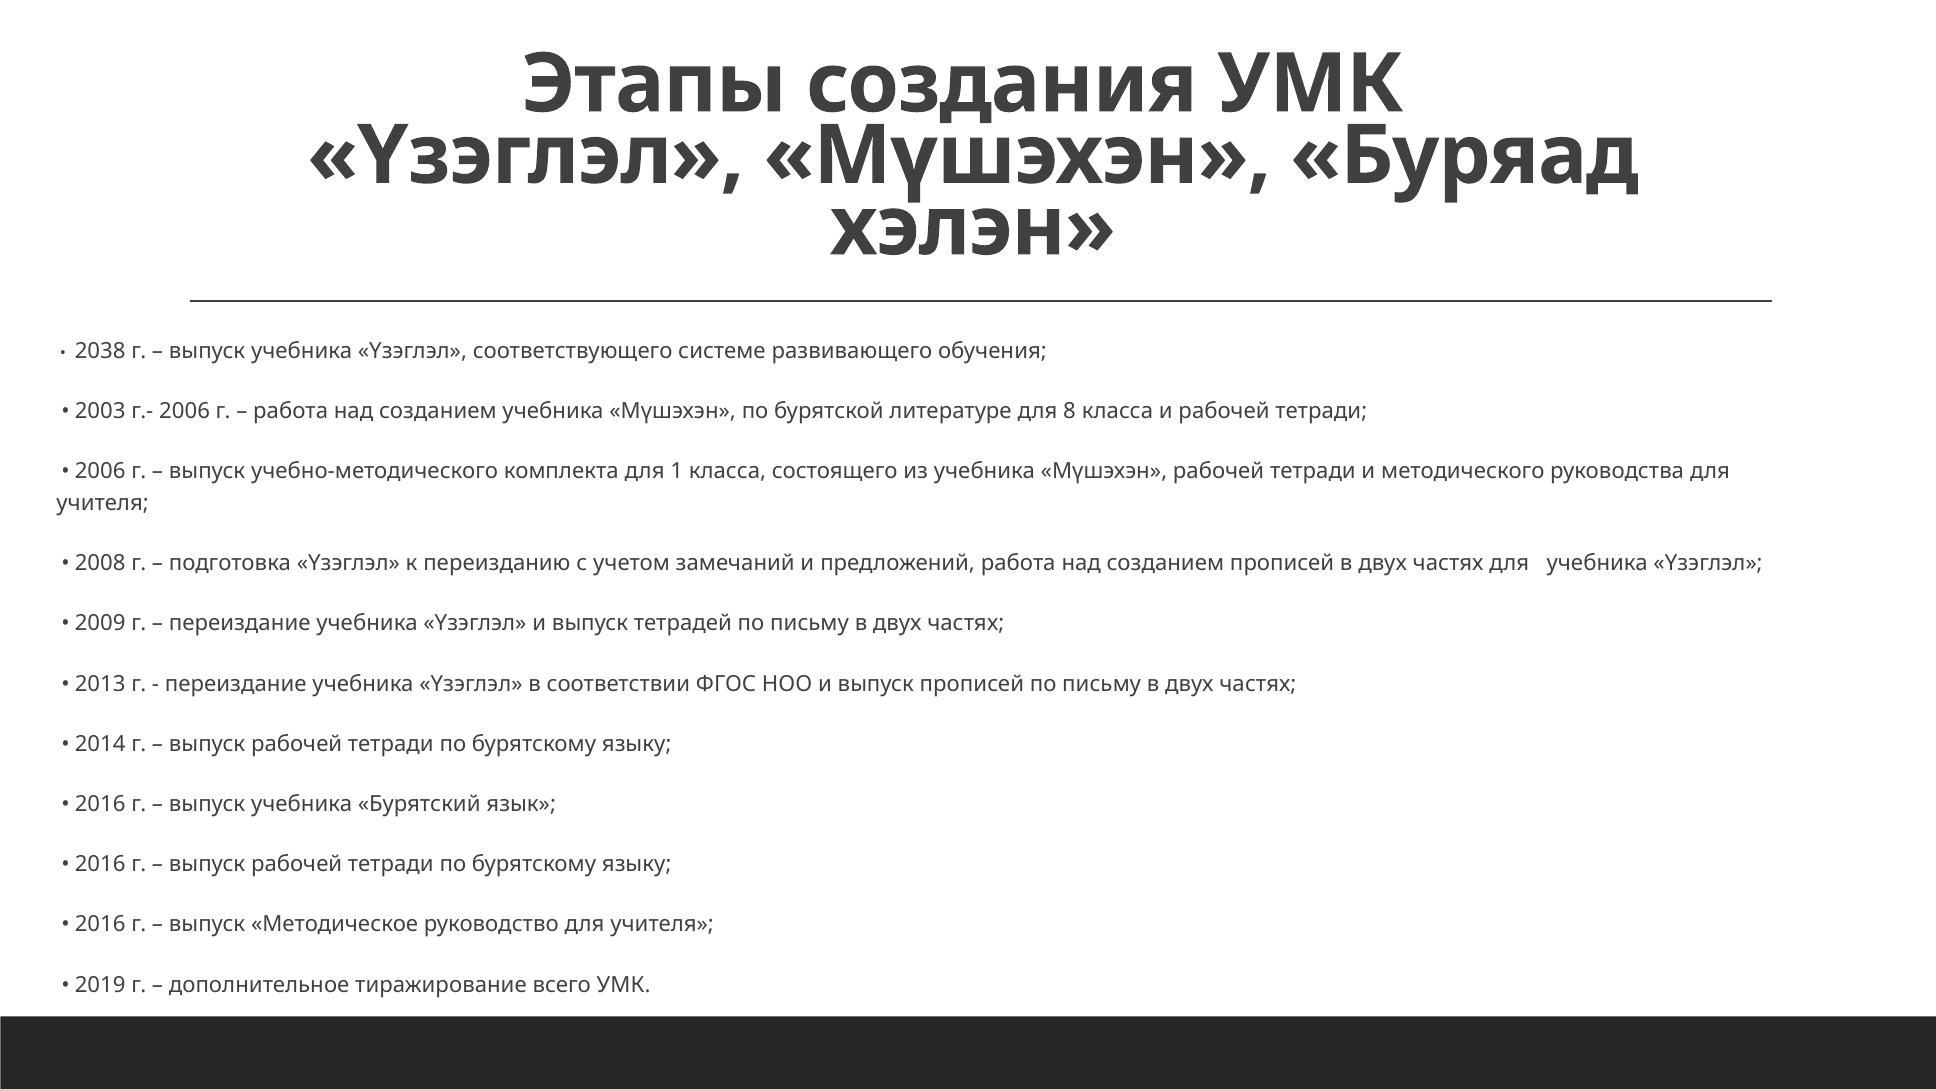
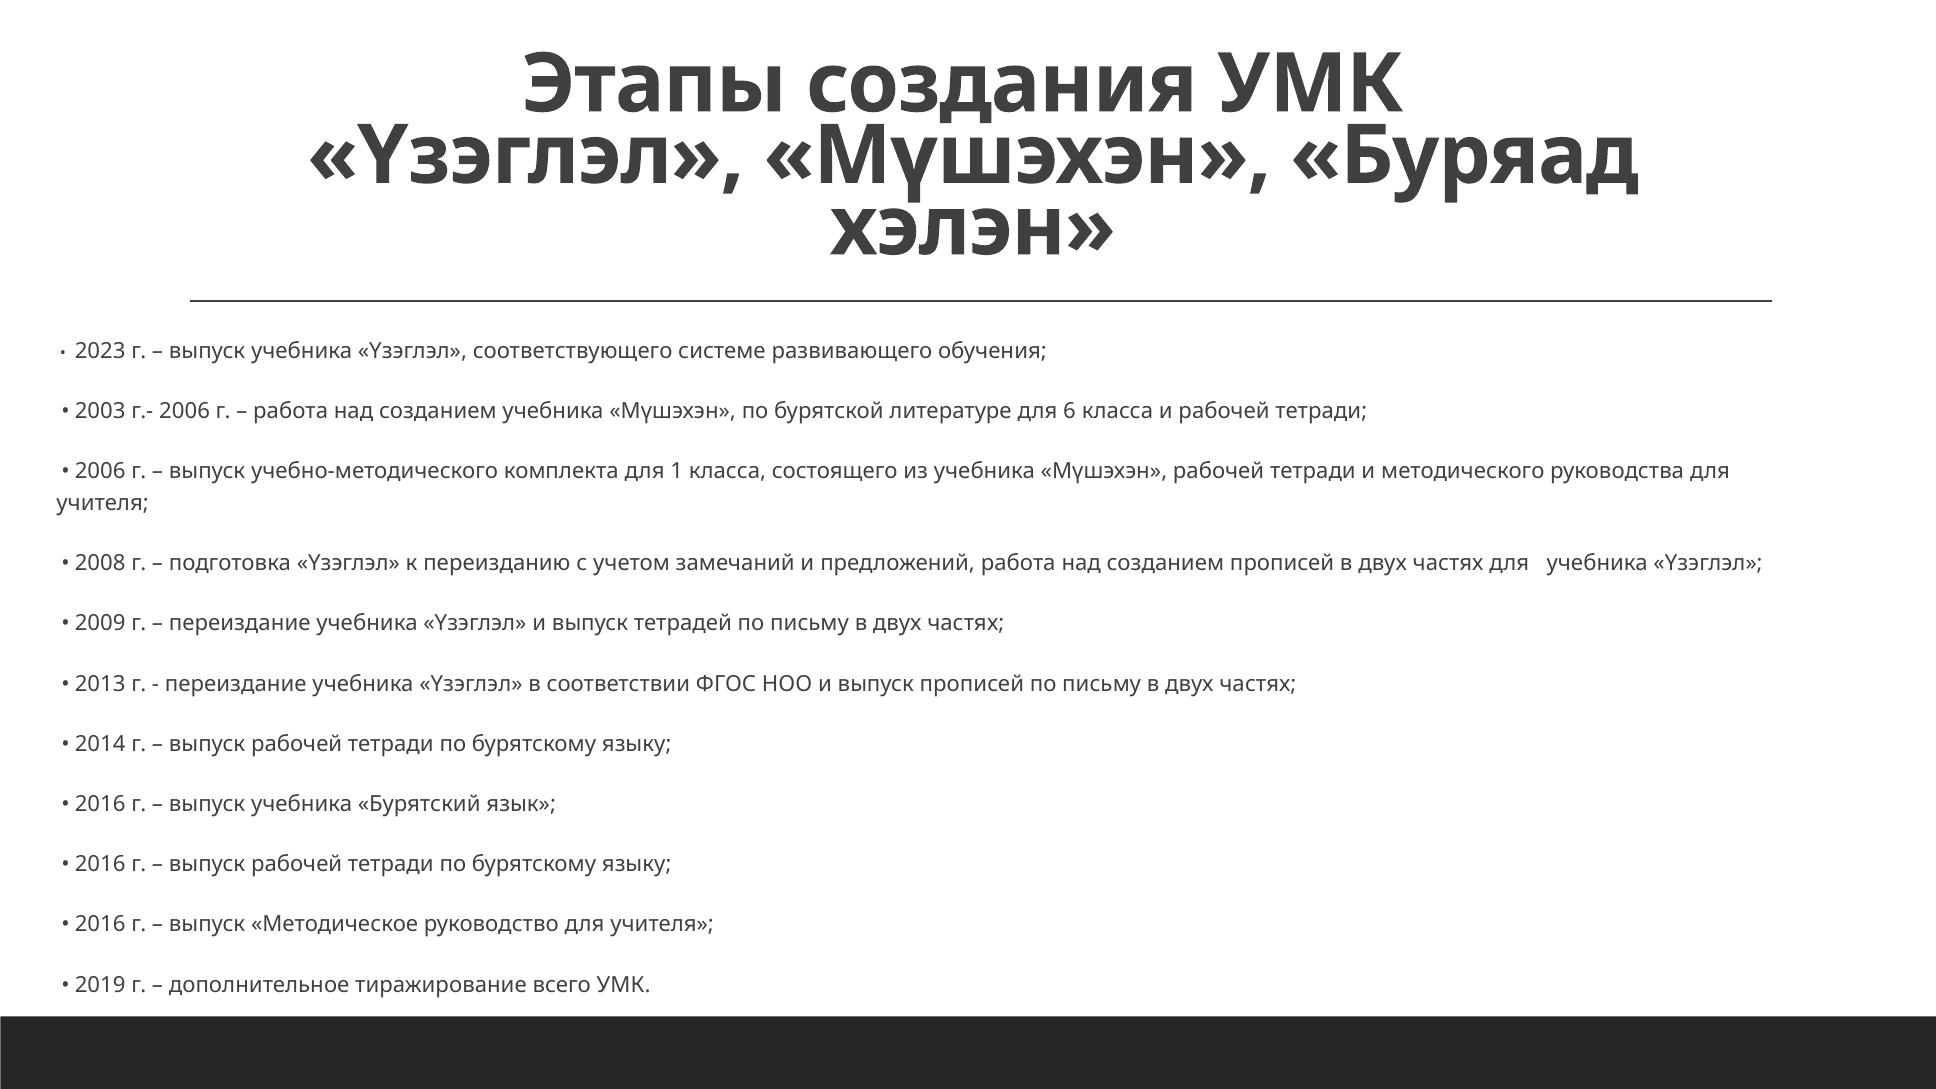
2038: 2038 -> 2023
8: 8 -> 6
